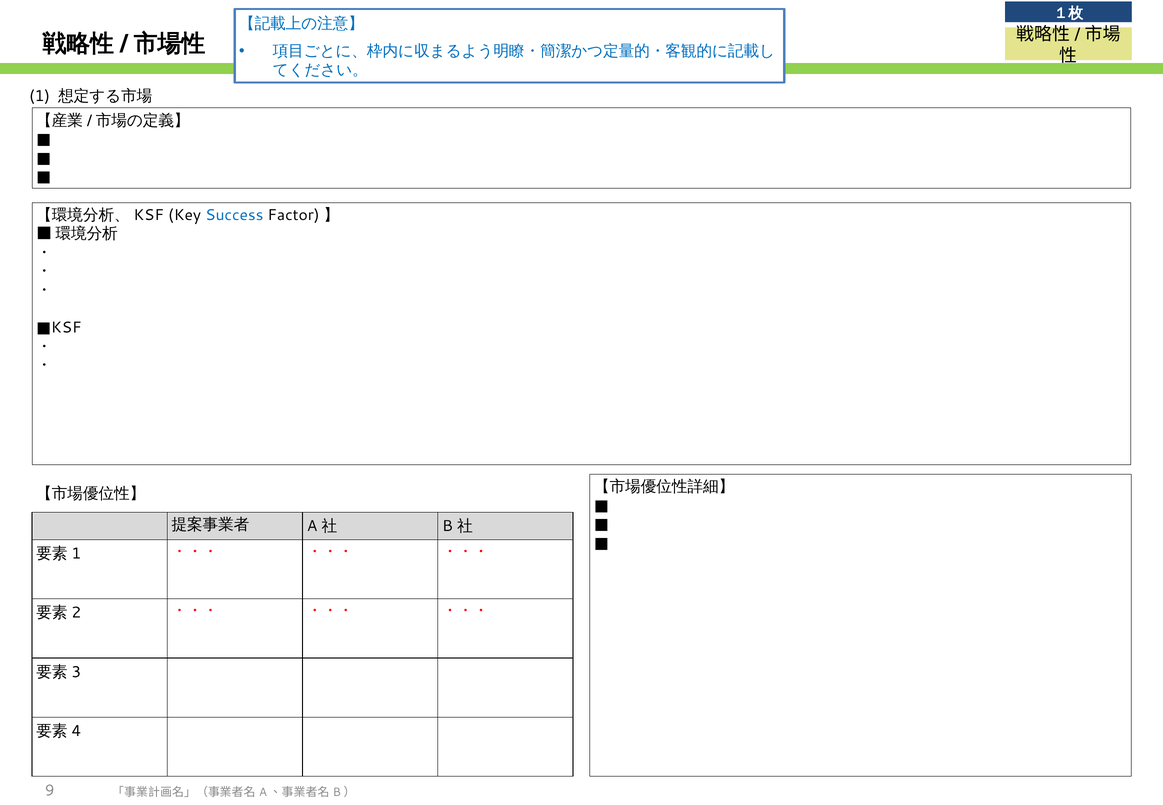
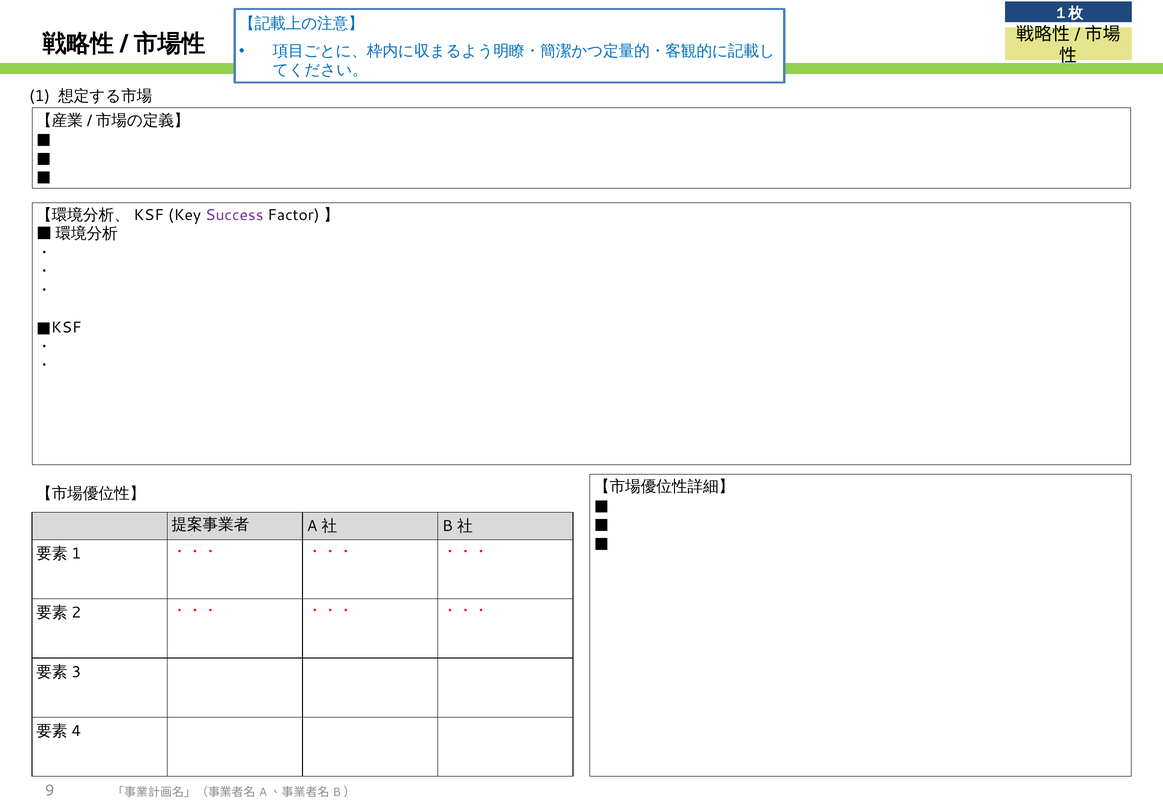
Success colour: blue -> purple
